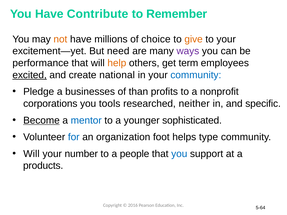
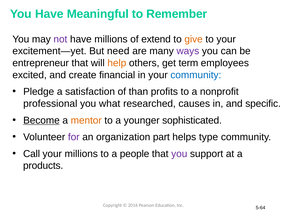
Contribute: Contribute -> Meaningful
not colour: orange -> purple
choice: choice -> extend
performance: performance -> entrepreneur
excited underline: present -> none
national: national -> financial
businesses: businesses -> satisfaction
corporations: corporations -> professional
tools: tools -> what
neither: neither -> causes
mentor colour: blue -> orange
for colour: blue -> purple
foot: foot -> part
Will at (31, 154): Will -> Call
your number: number -> millions
you at (179, 154) colour: blue -> purple
